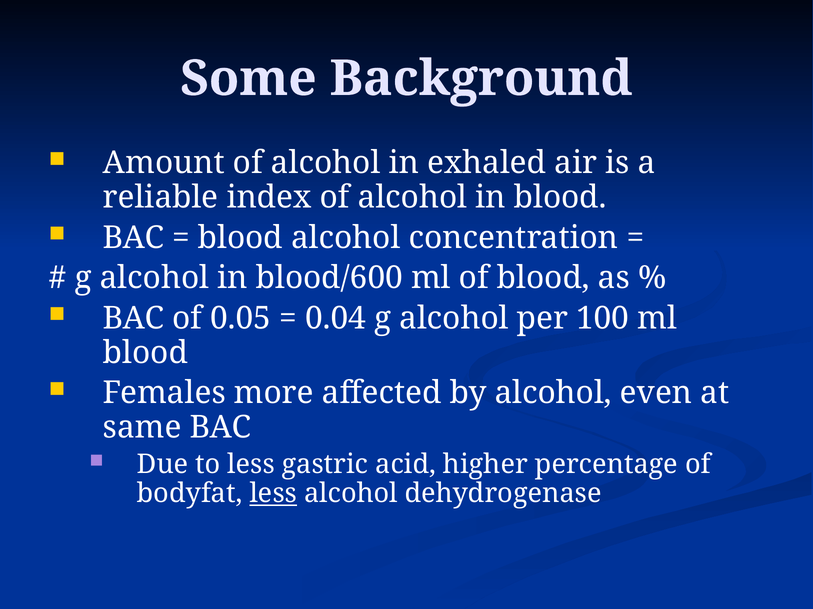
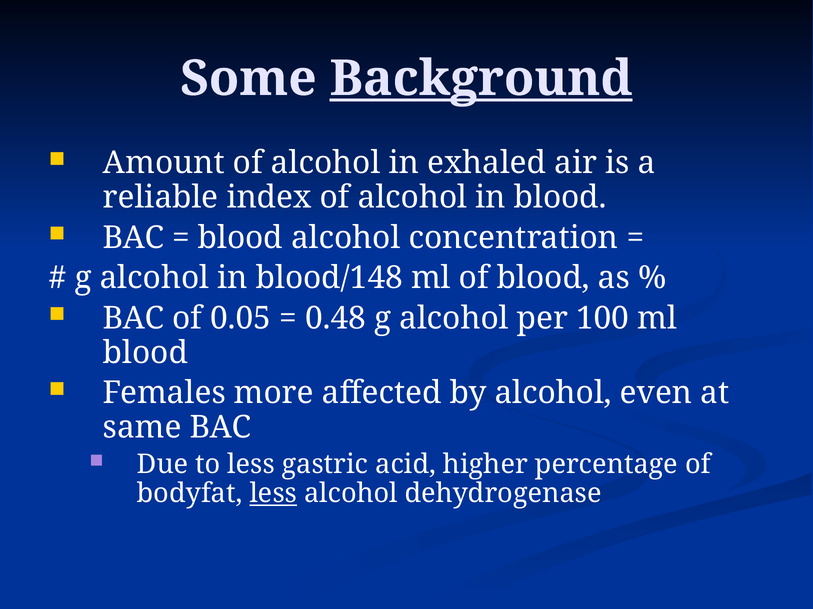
Background underline: none -> present
blood/600: blood/600 -> blood/148
0.04: 0.04 -> 0.48
